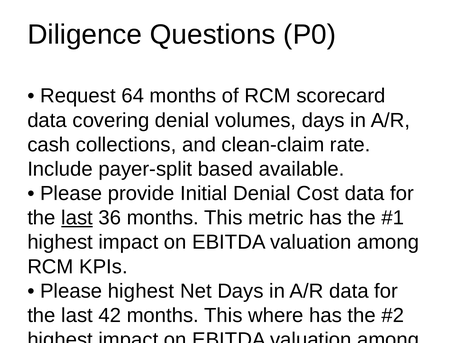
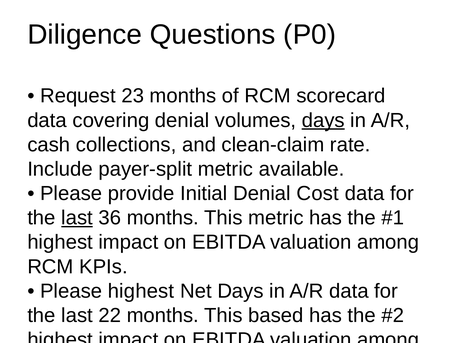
64: 64 -> 23
days at (323, 120) underline: none -> present
payer-split based: based -> metric
42: 42 -> 22
where: where -> based
